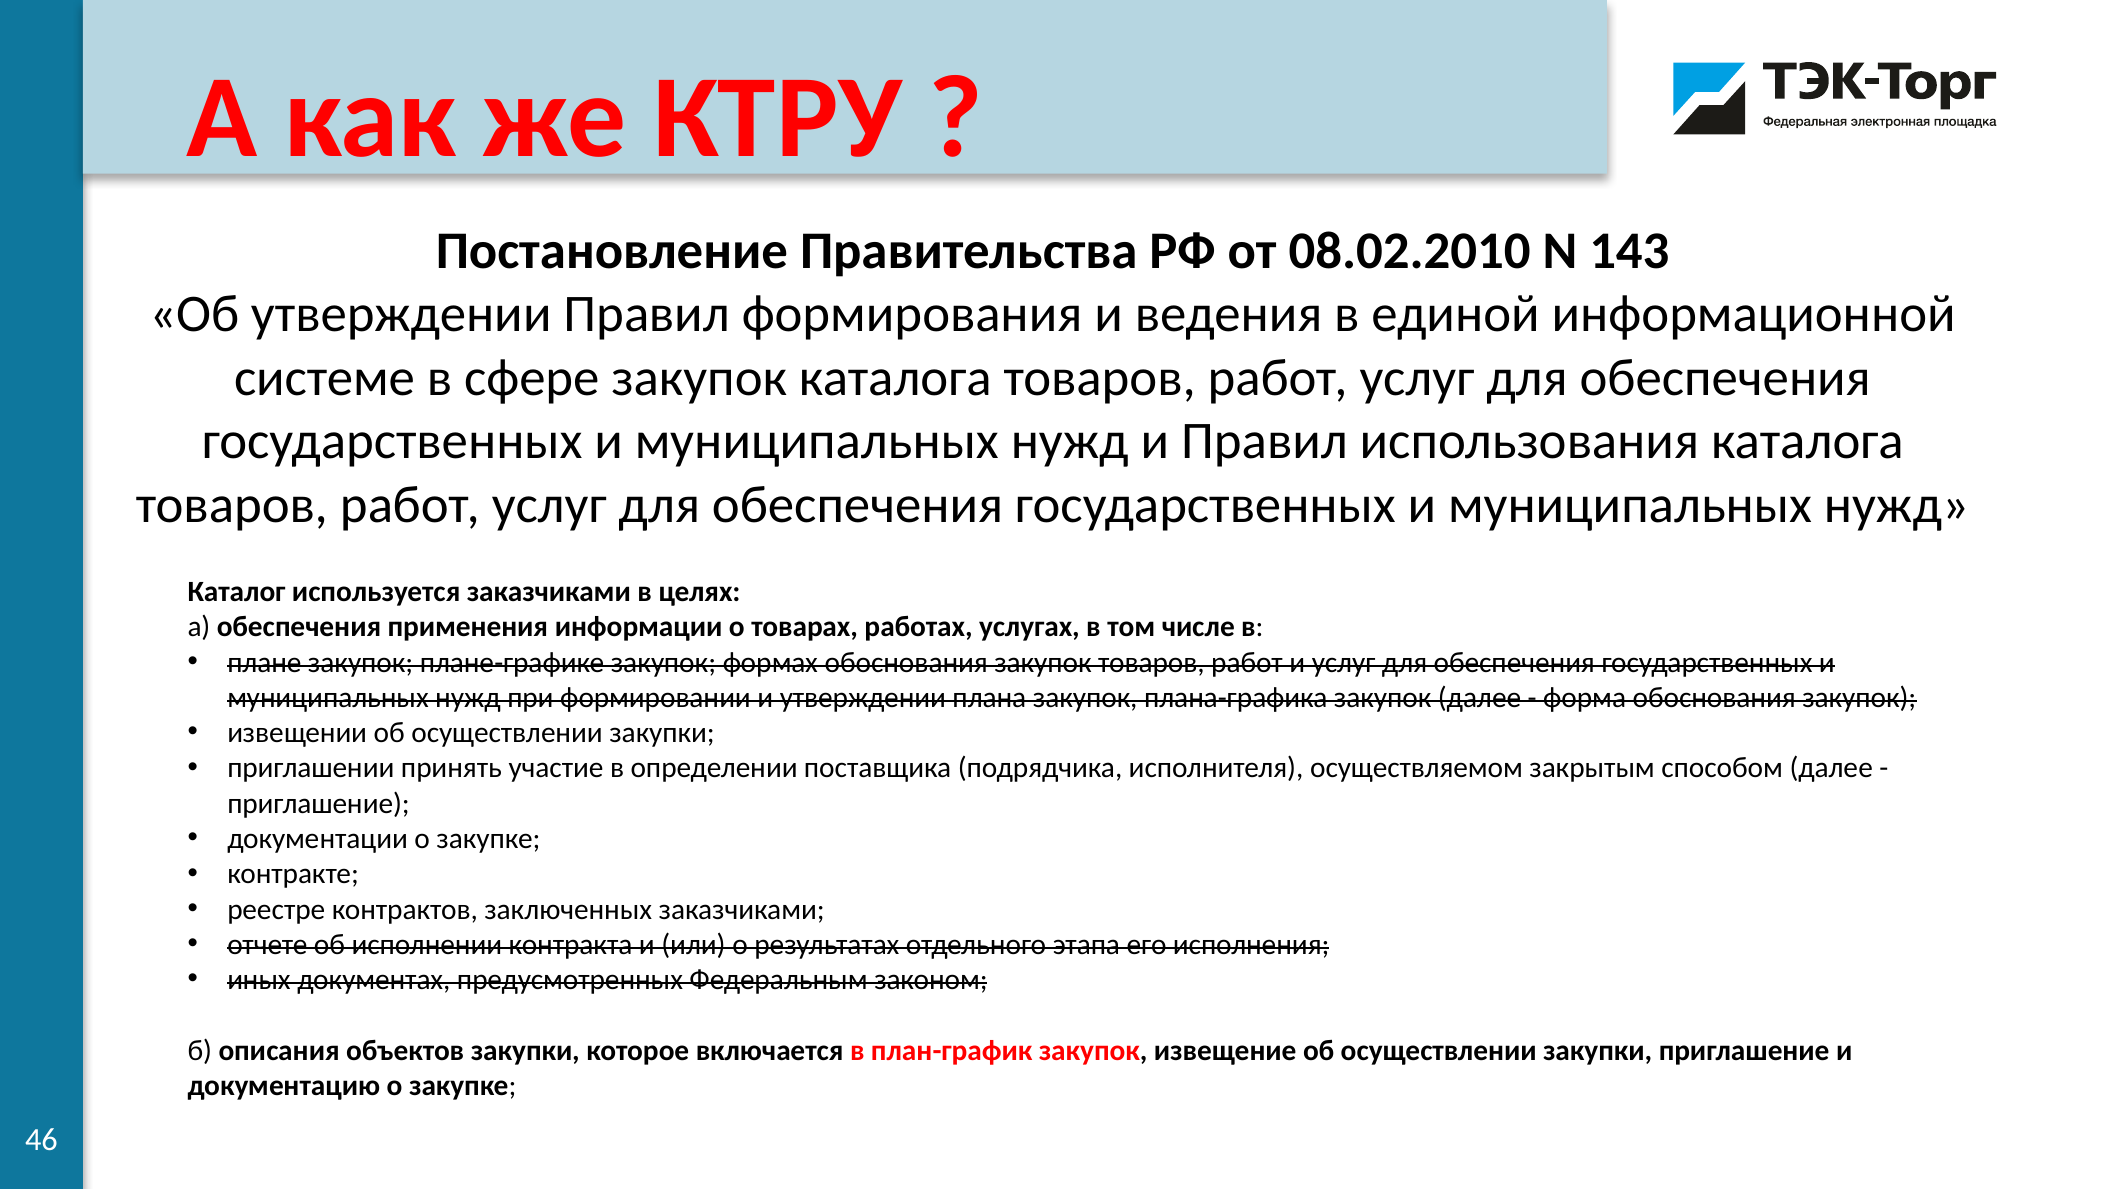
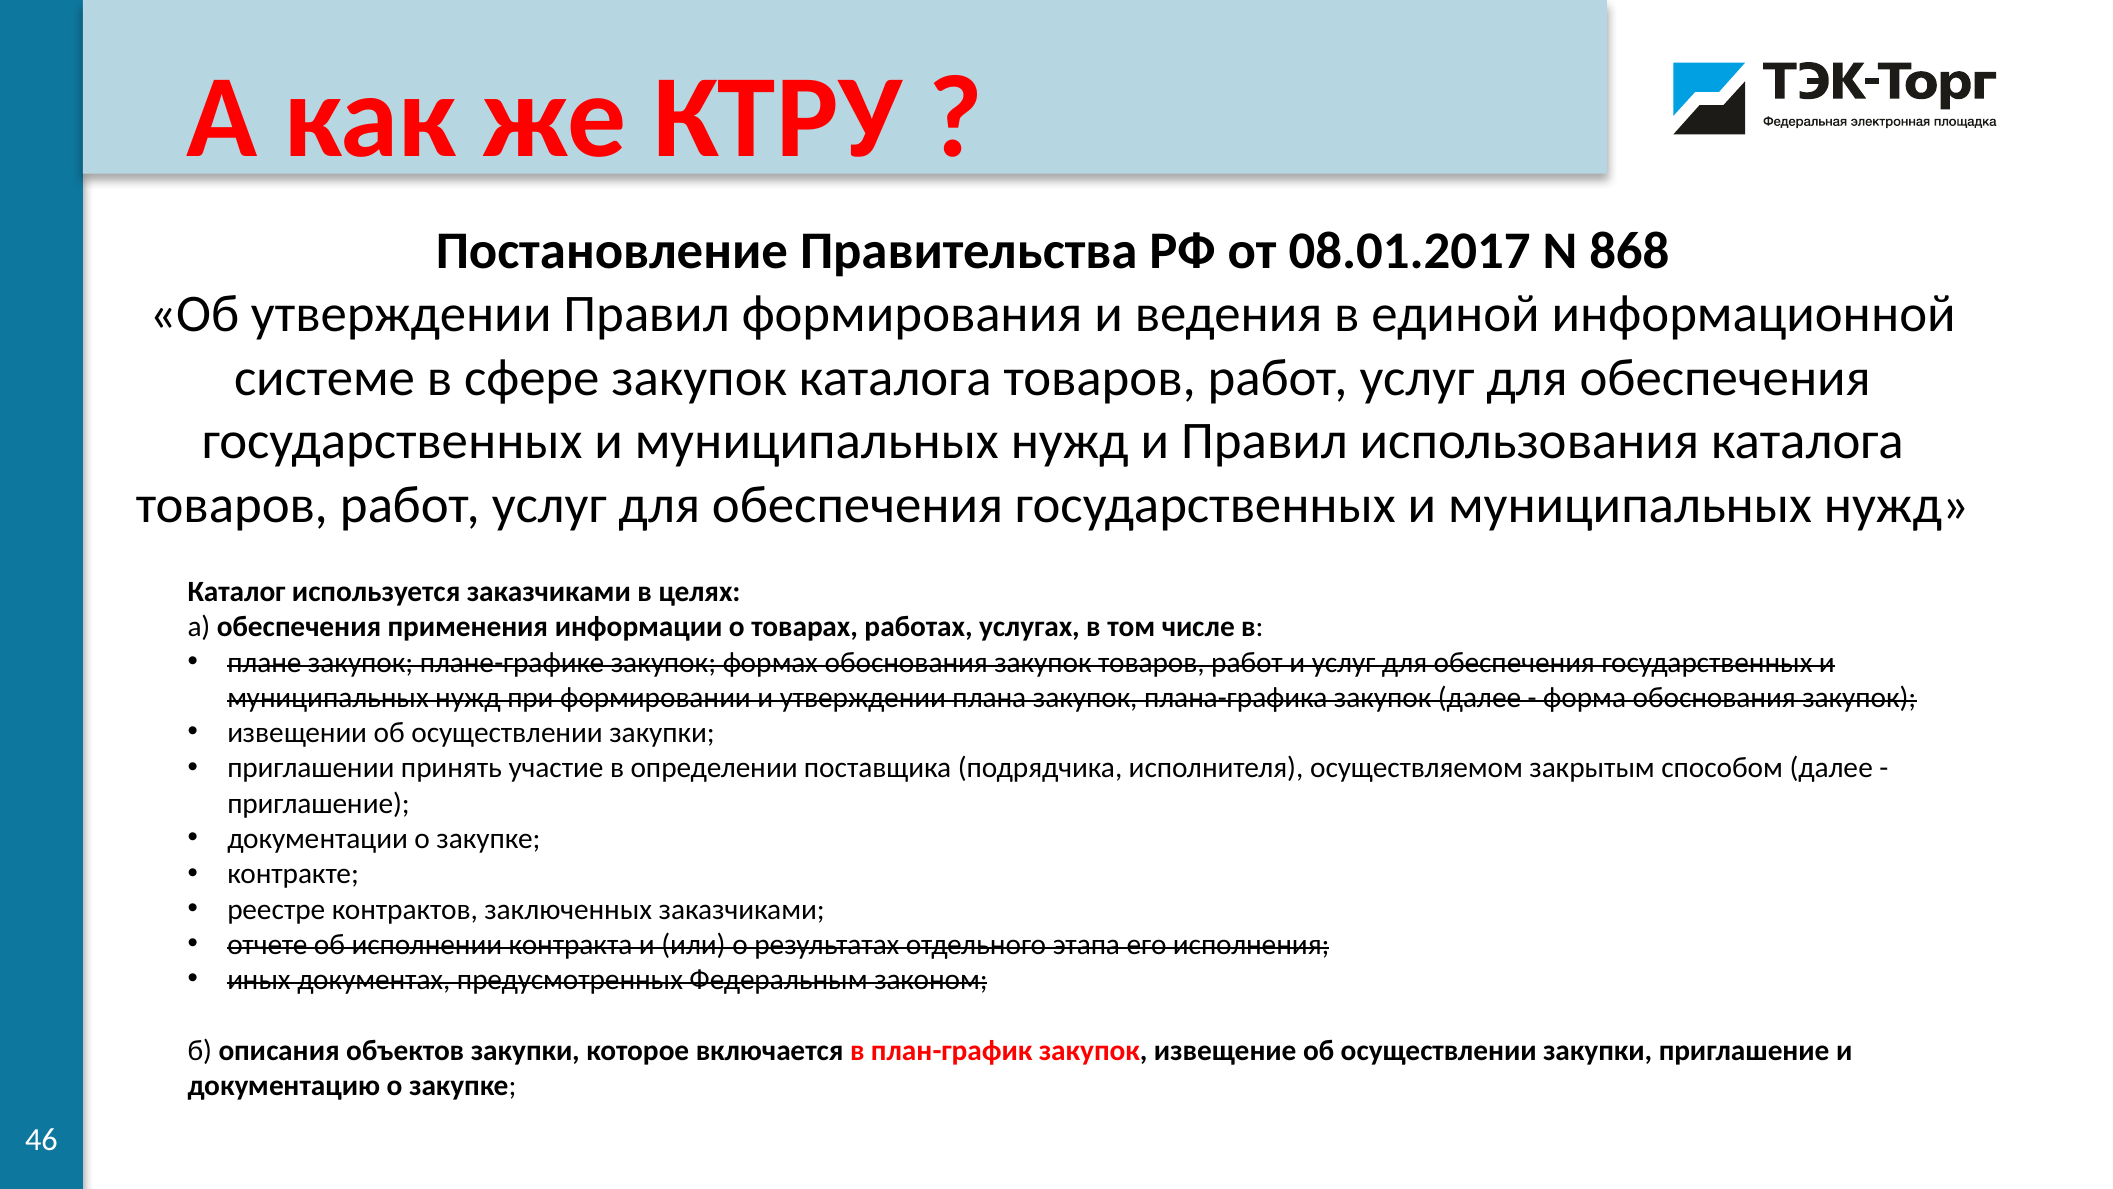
08.02.2010: 08.02.2010 -> 08.01.2017
143: 143 -> 868
